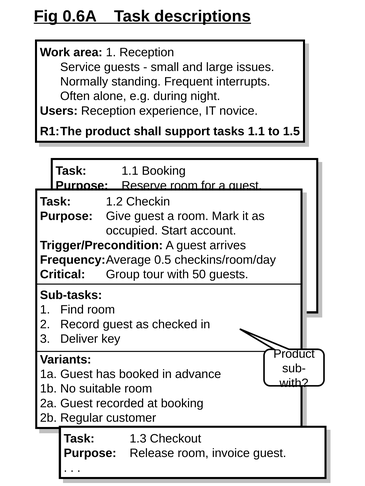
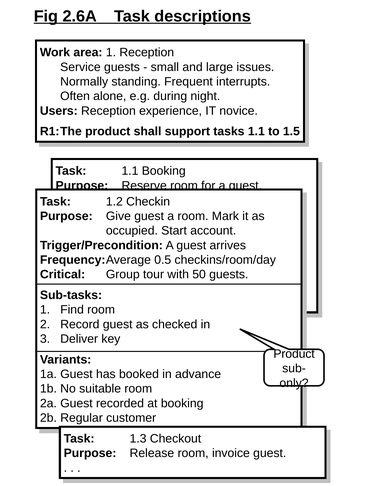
0.6A: 0.6A -> 2.6A
with at (294, 384): with -> only
